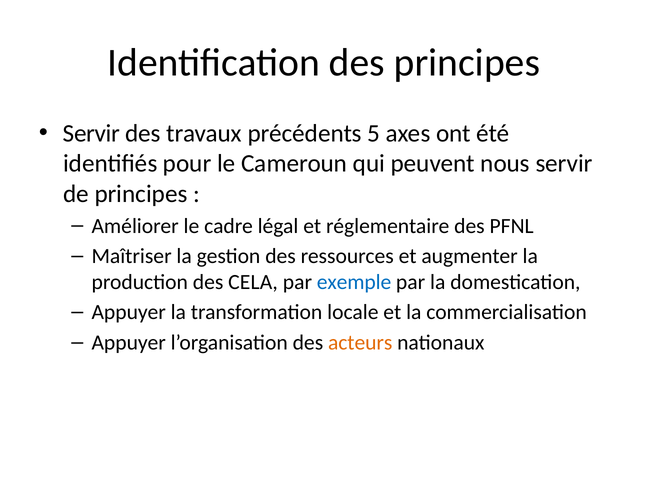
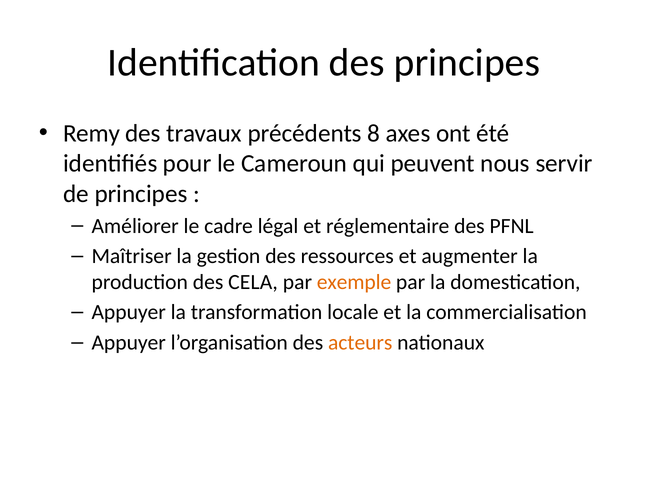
Servir at (91, 133): Servir -> Remy
5: 5 -> 8
exemple colour: blue -> orange
